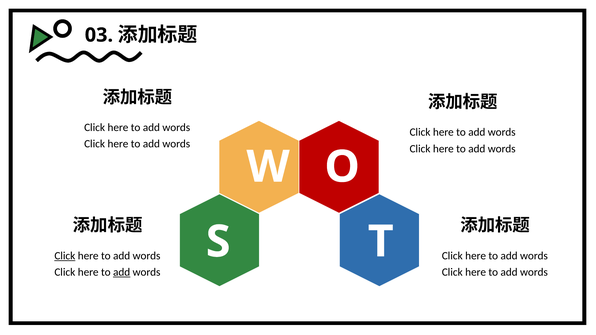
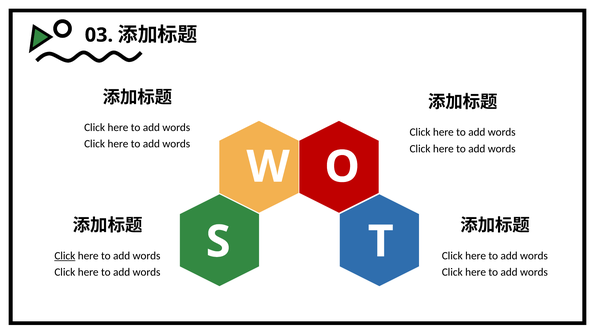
add at (122, 272) underline: present -> none
